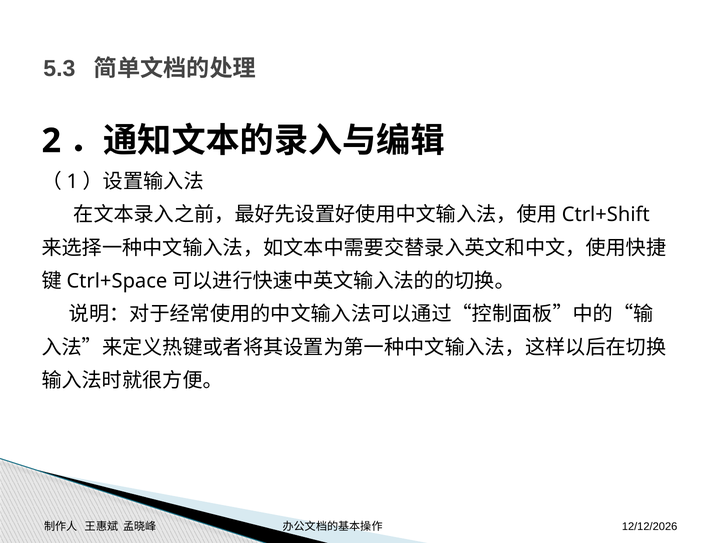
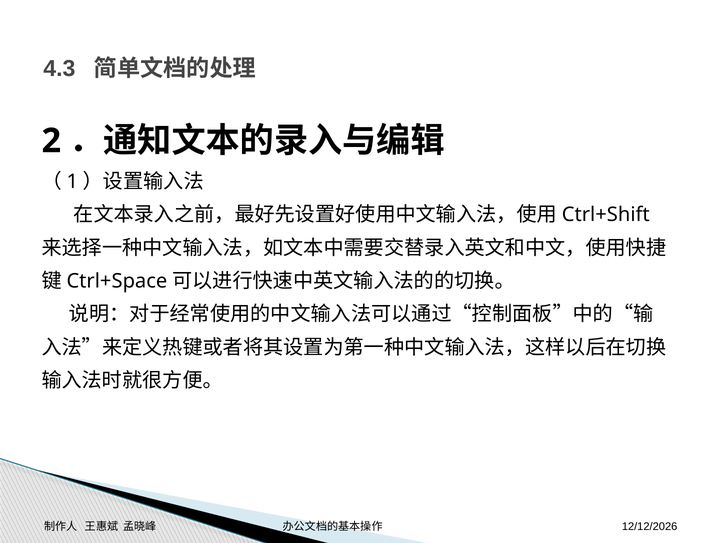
5.3: 5.3 -> 4.3
